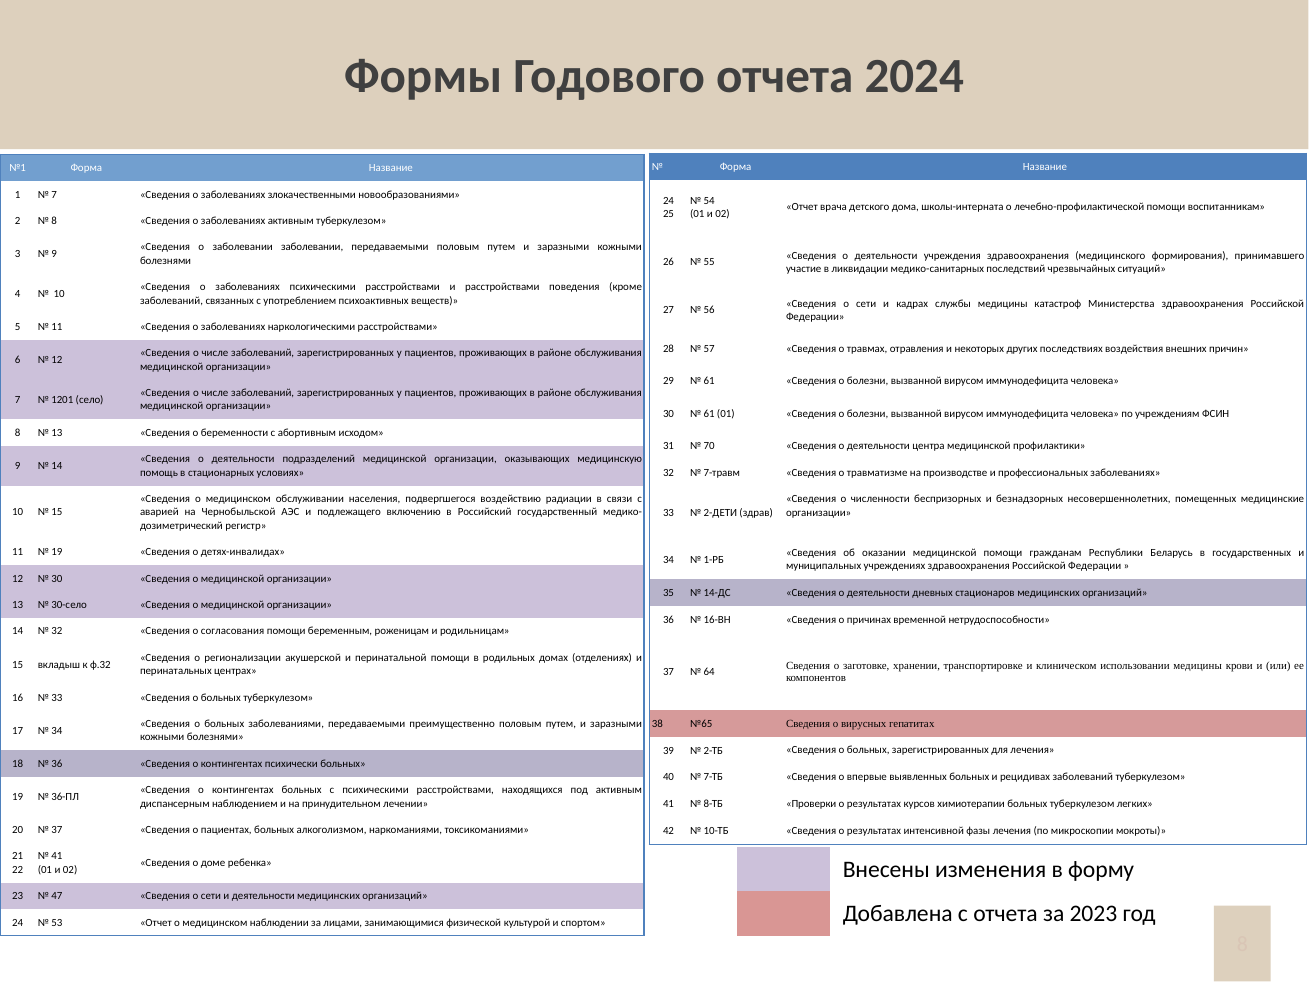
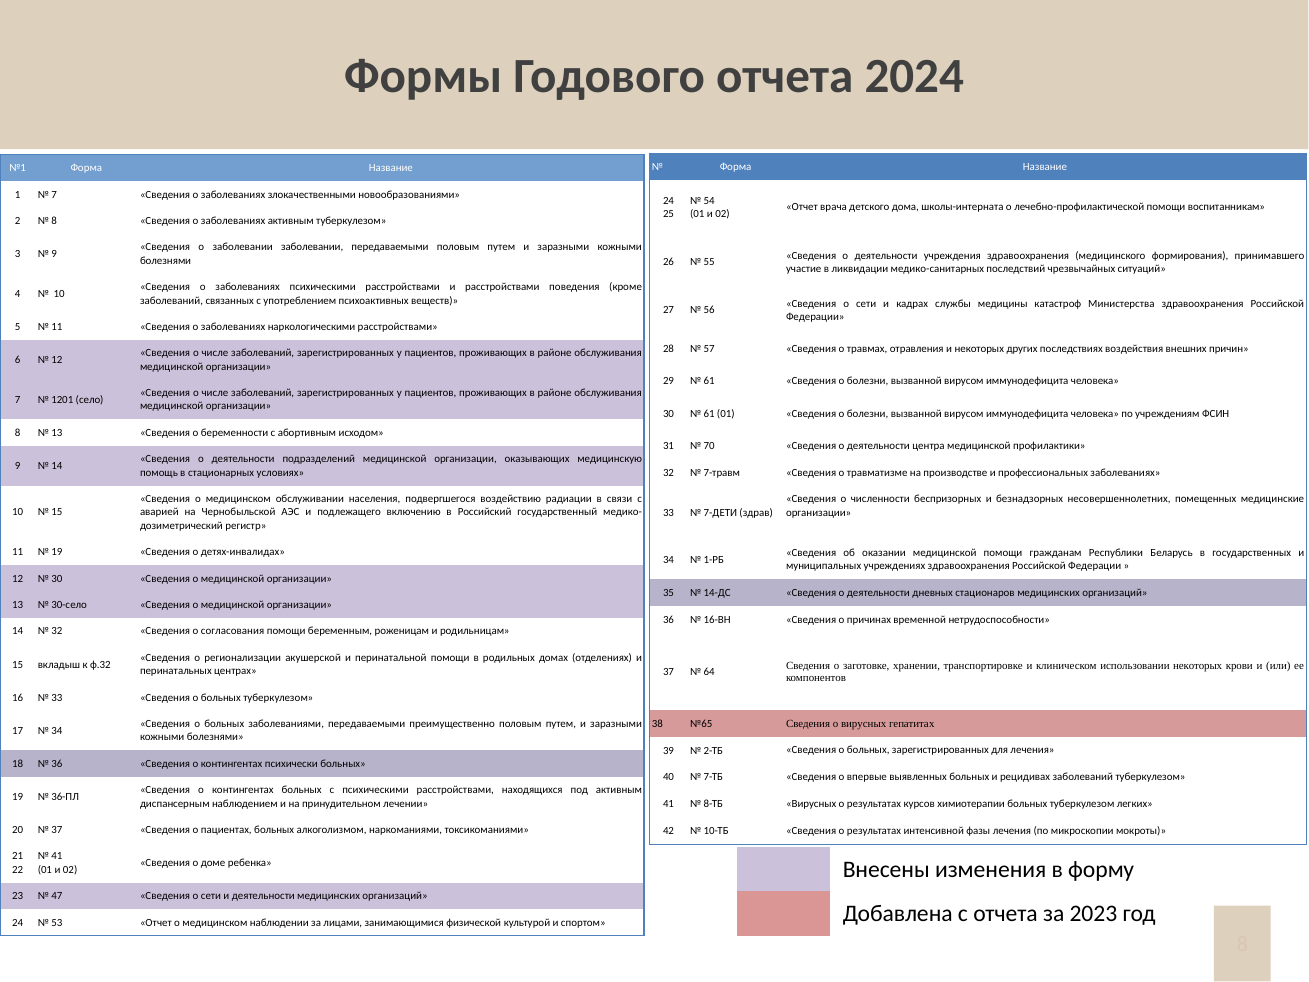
2-ДЕТИ: 2-ДЕТИ -> 7-ДЕТИ
использовании медицины: медицины -> некоторых
8-ТБ Проверки: Проверки -> Вирусных
